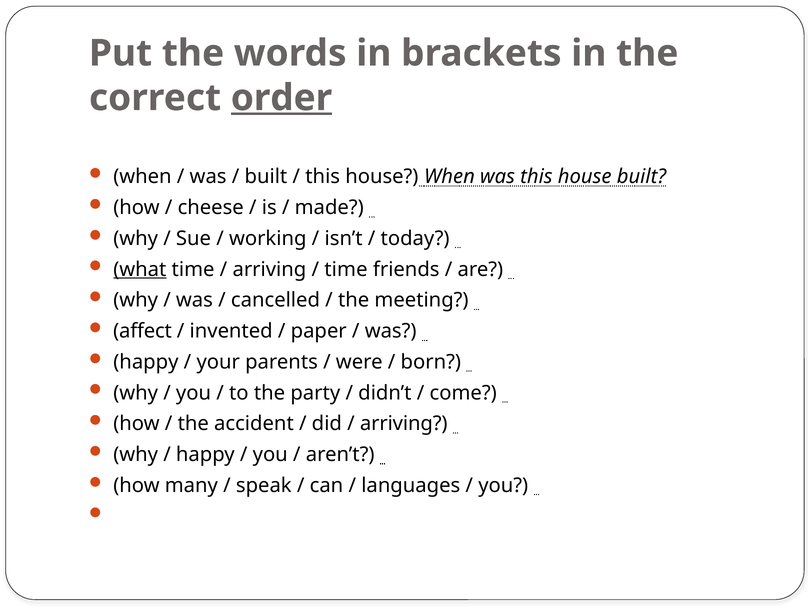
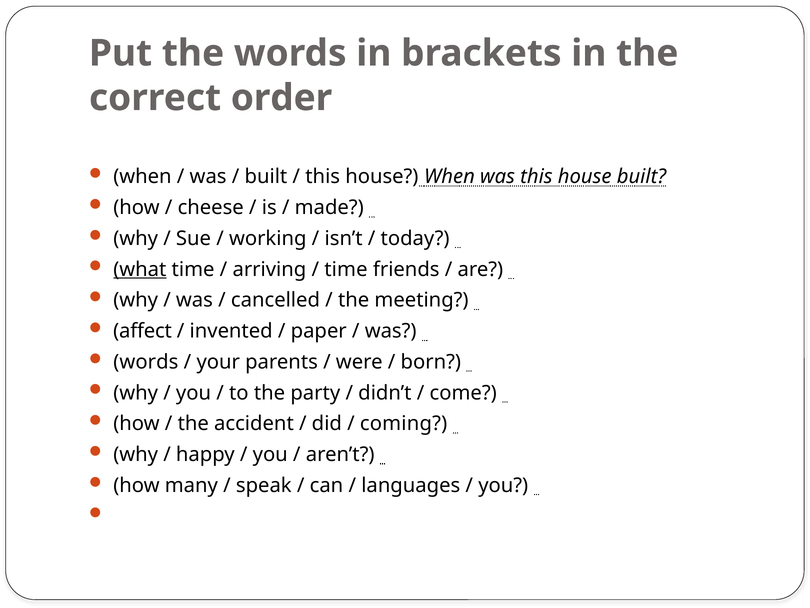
order underline: present -> none
happy at (146, 362): happy -> words
arriving at (404, 423): arriving -> coming
